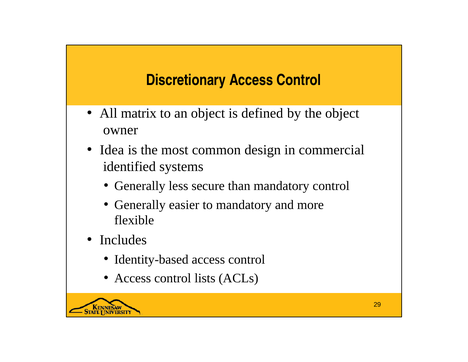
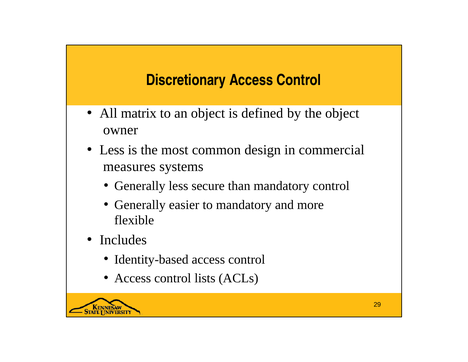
Idea at (112, 150): Idea -> Less
identified: identified -> measures
